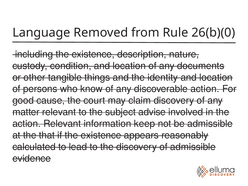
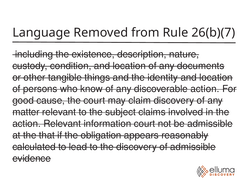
26(b)(0: 26(b)(0 -> 26(b)(7
advise: advise -> claims
information keep: keep -> court
if the existence: existence -> obligation
